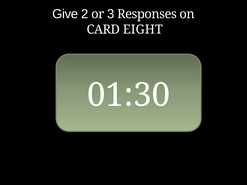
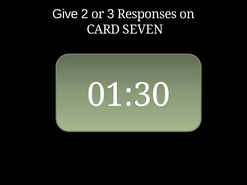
EIGHT: EIGHT -> SEVEN
